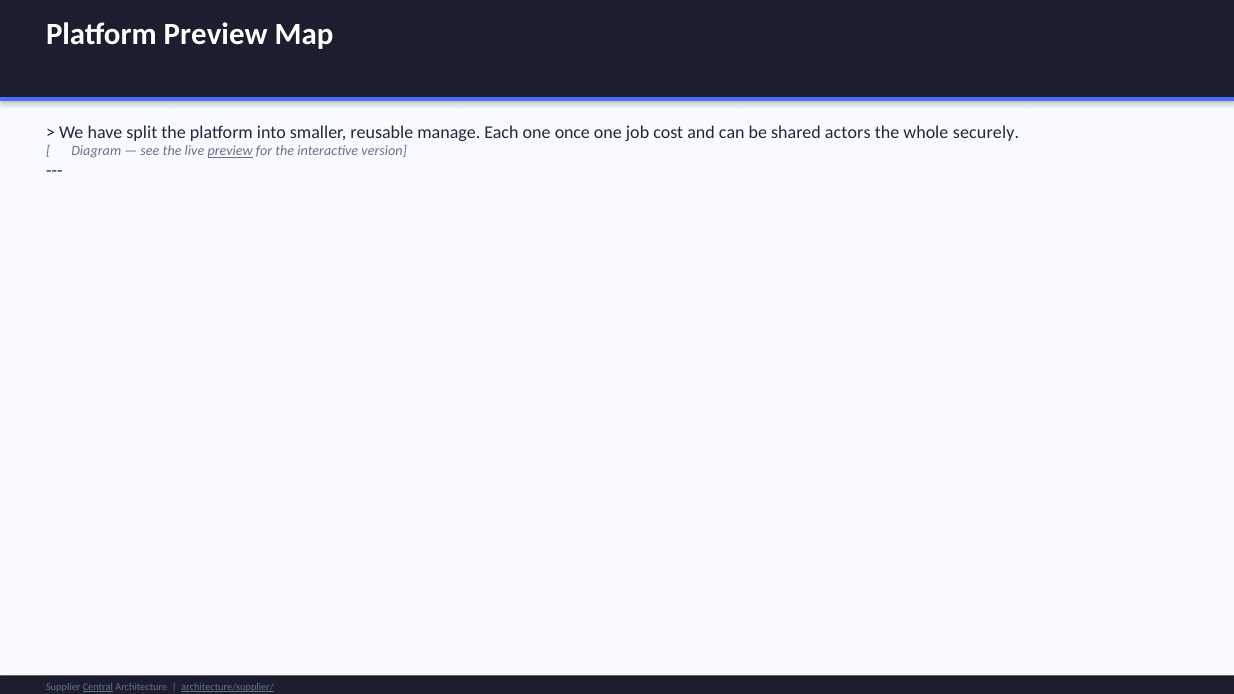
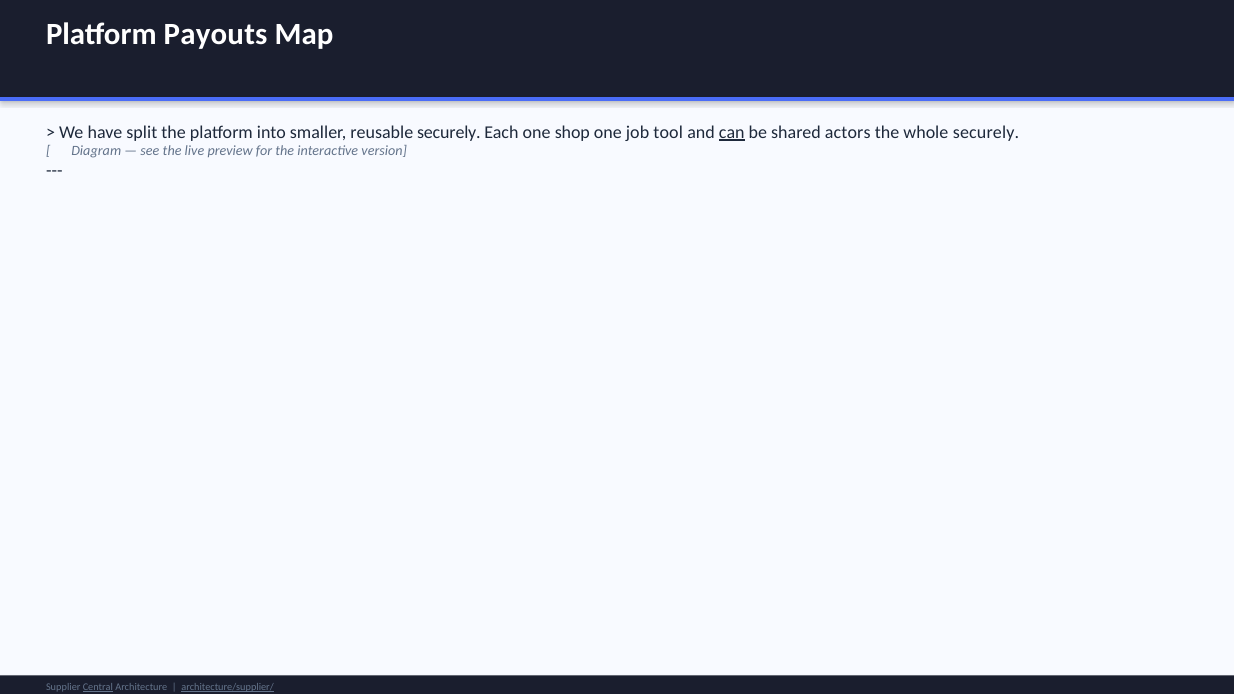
Platform Preview: Preview -> Payouts
reusable manage: manage -> securely
once: once -> shop
cost: cost -> tool
can underline: none -> present
preview at (230, 151) underline: present -> none
